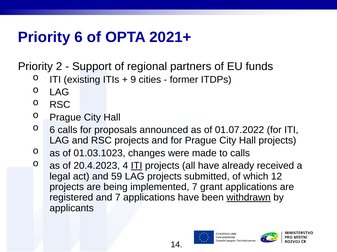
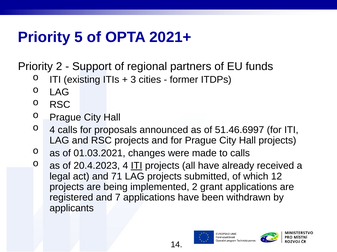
Priority 6: 6 -> 5
9: 9 -> 3
6 at (52, 130): 6 -> 4
01.07.2022: 01.07.2022 -> 51.46.6997
01.03.1023: 01.03.1023 -> 01.03.2021
59: 59 -> 71
implemented 7: 7 -> 2
withdrawn underline: present -> none
